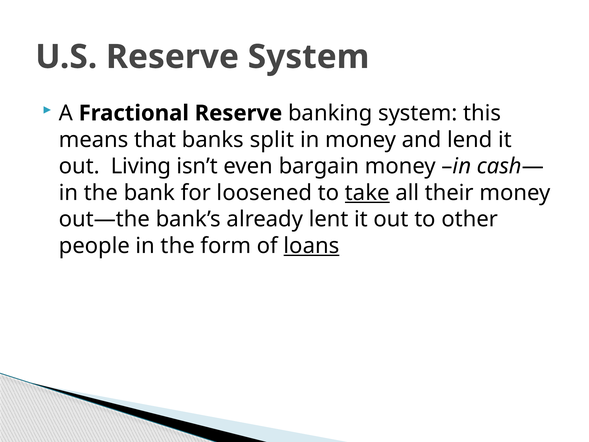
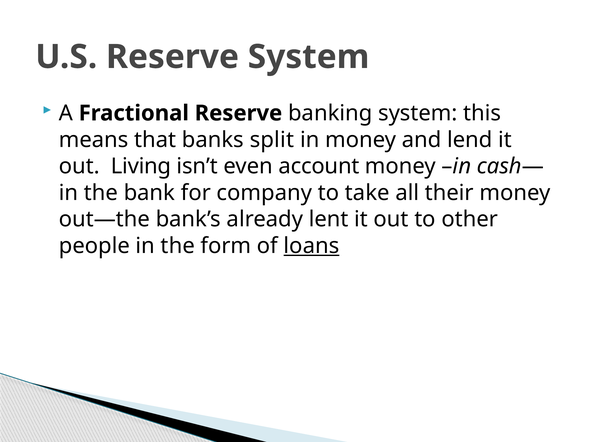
bargain: bargain -> account
loosened: loosened -> company
take underline: present -> none
